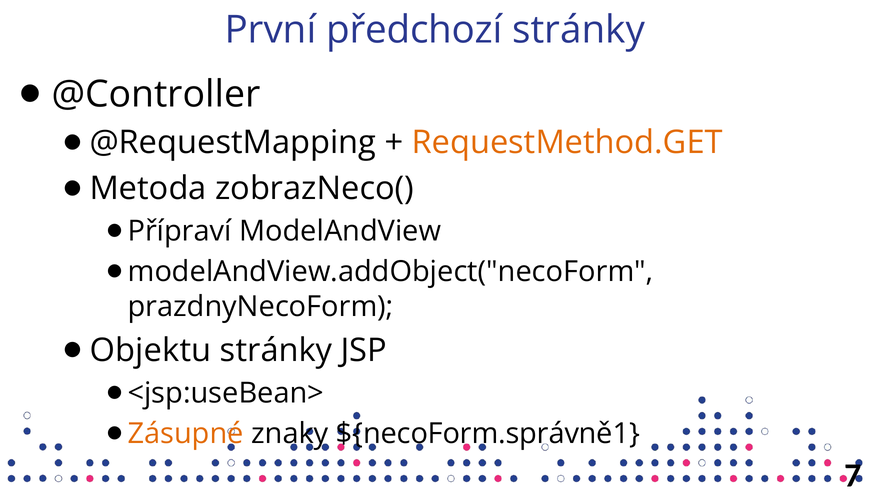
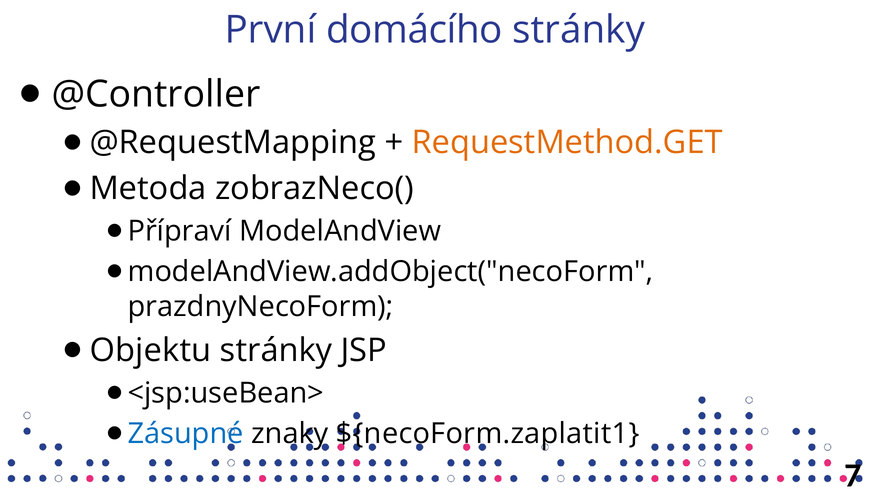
předchozí: předchozí -> domácího
Zásupné colour: orange -> blue
${necoForm.správně1: ${necoForm.správně1 -> ${necoForm.zaplatit1
